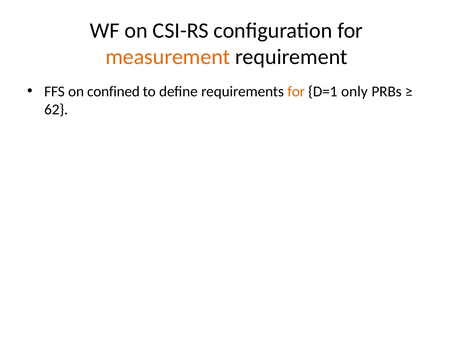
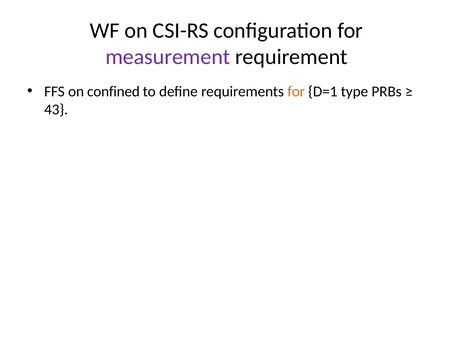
measurement colour: orange -> purple
only: only -> type
62: 62 -> 43
